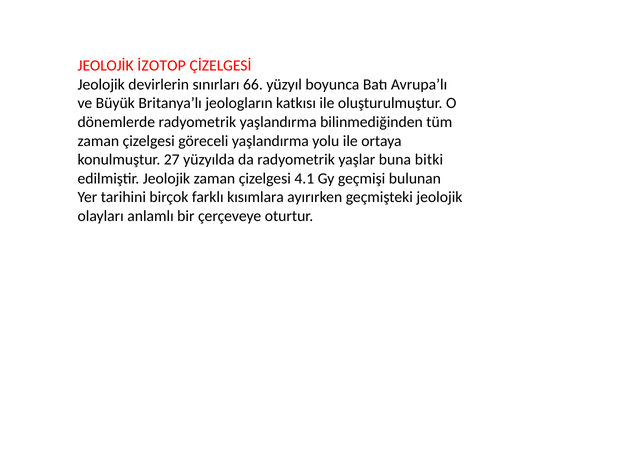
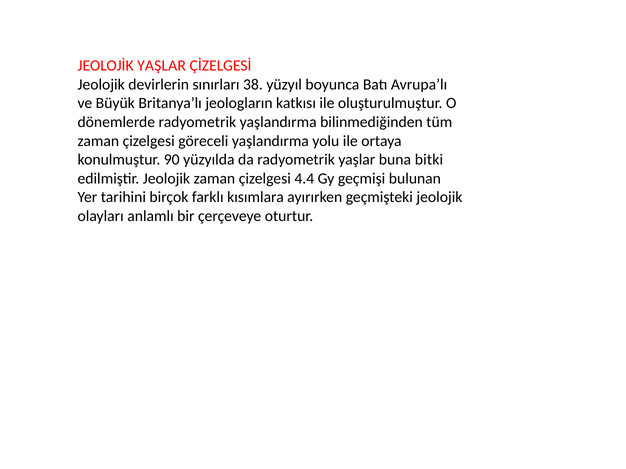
JEOLOJİK İZOTOP: İZOTOP -> YAŞLAR
66: 66 -> 38
27: 27 -> 90
4.1: 4.1 -> 4.4
